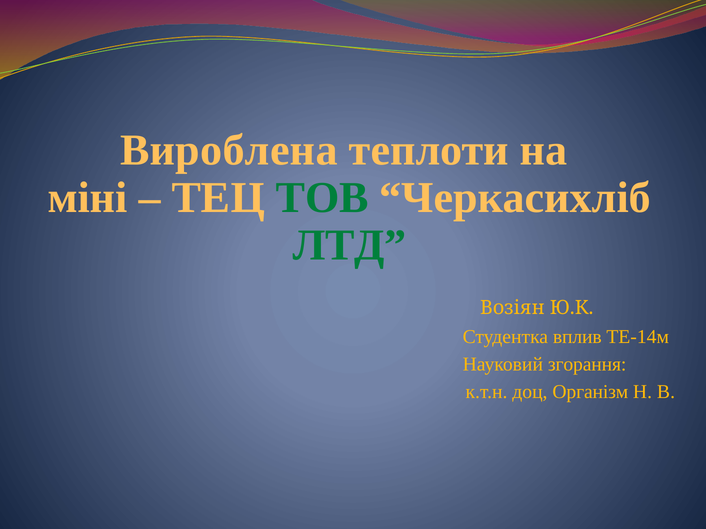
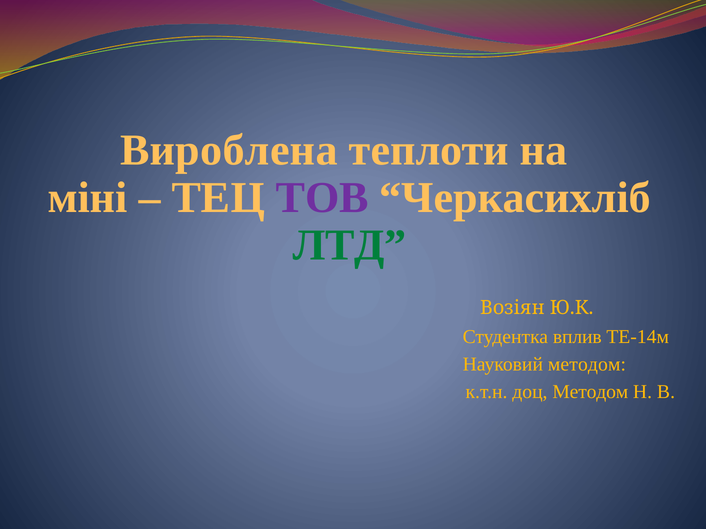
ТОВ colour: green -> purple
Науковий згорання: згорання -> методом
доц Організм: Організм -> Методом
